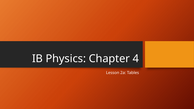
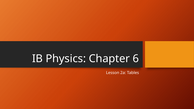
4: 4 -> 6
